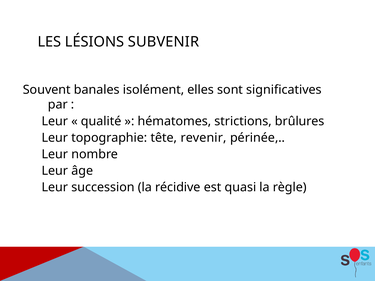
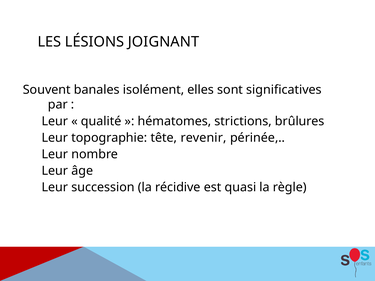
SUBVENIR: SUBVENIR -> JOIGNANT
